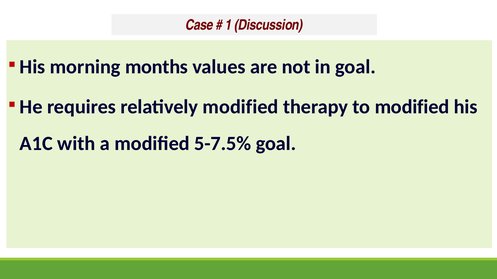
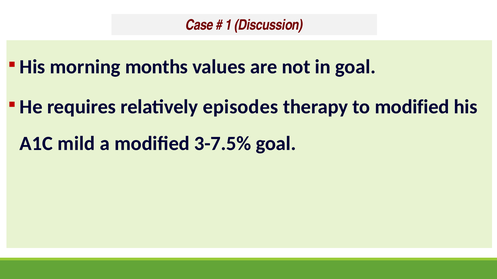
relatively modified: modified -> episodes
with: with -> mild
5-7.5%: 5-7.5% -> 3-7.5%
